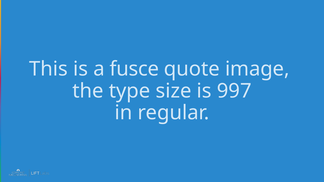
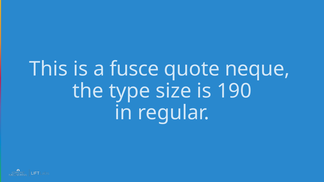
image: image -> neque
997: 997 -> 190
